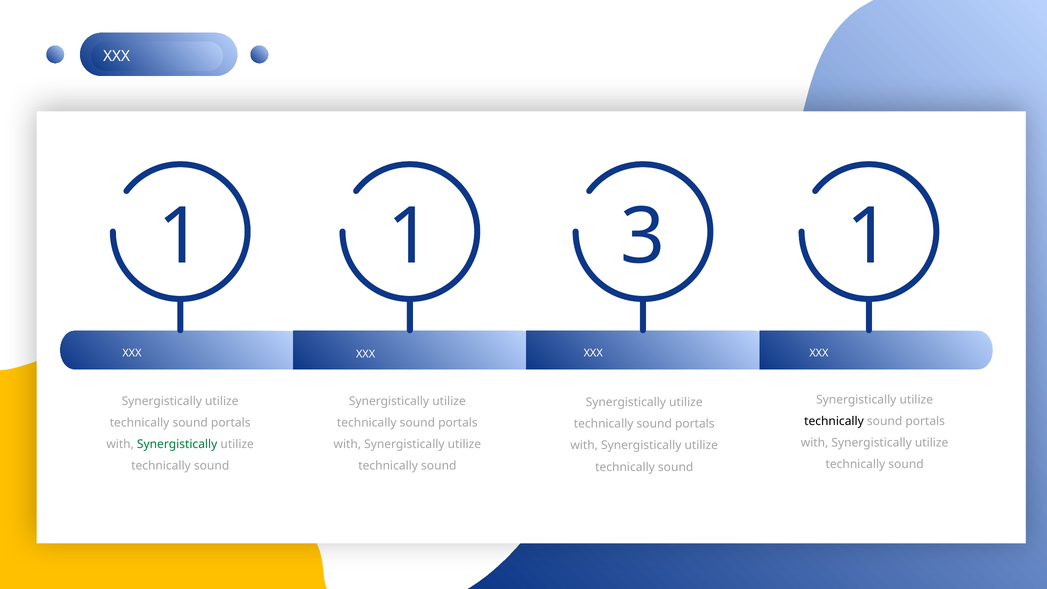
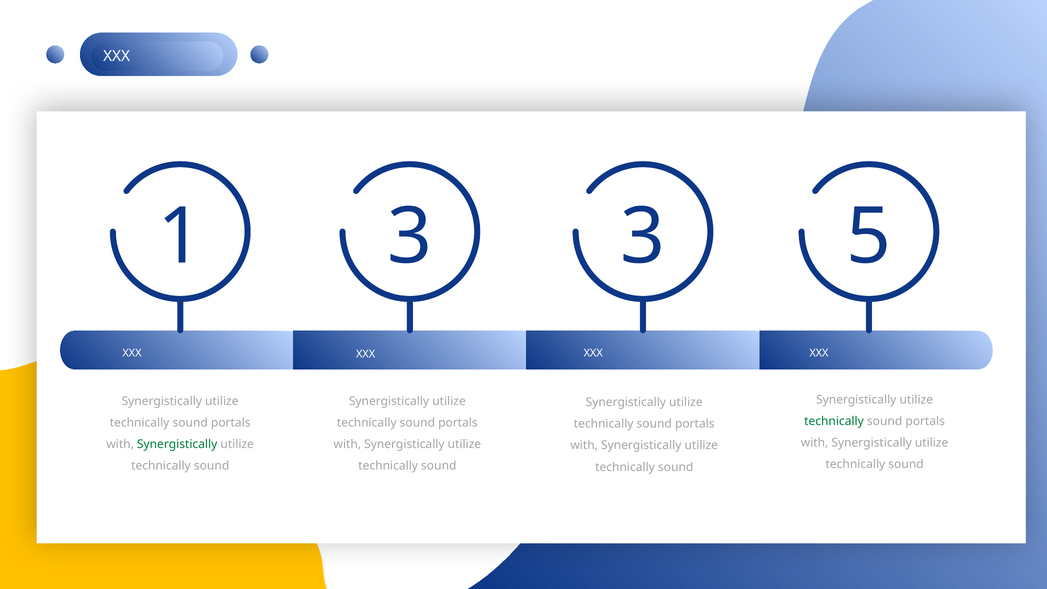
1 1: 1 -> 3
3 1: 1 -> 5
technically at (834, 421) colour: black -> green
